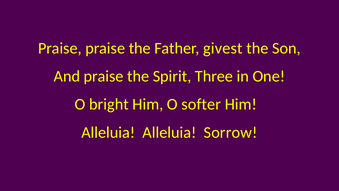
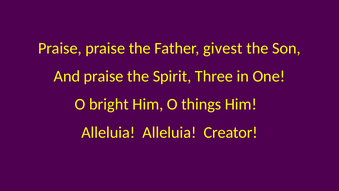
softer: softer -> things
Sorrow: Sorrow -> Creator
